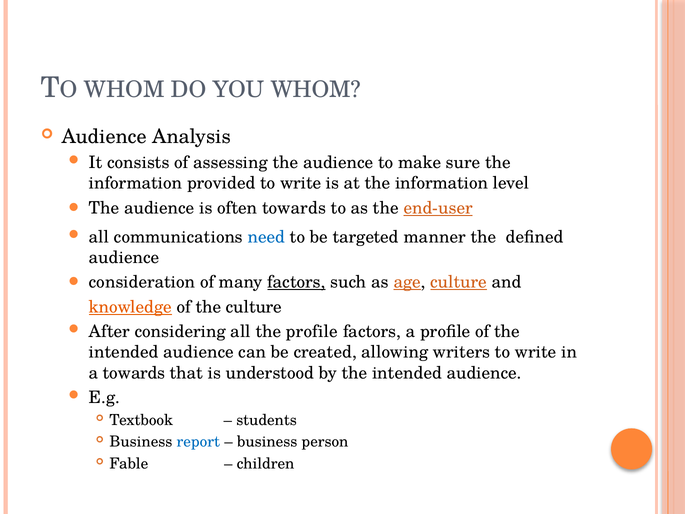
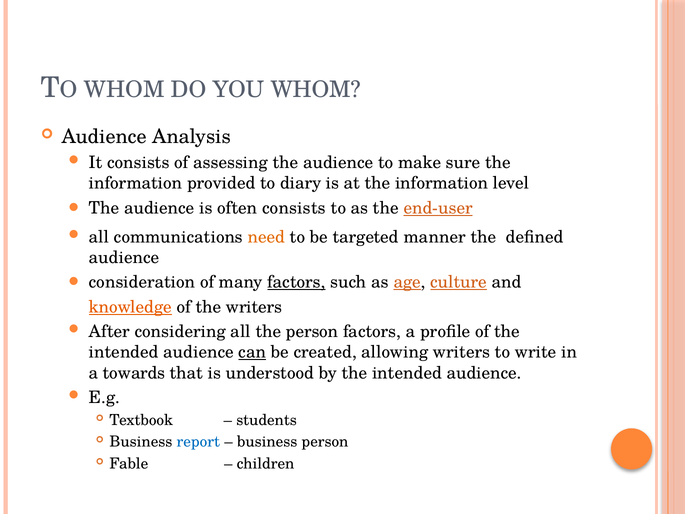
provided to write: write -> diary
often towards: towards -> consists
need colour: blue -> orange
the culture: culture -> writers
the profile: profile -> person
can underline: none -> present
